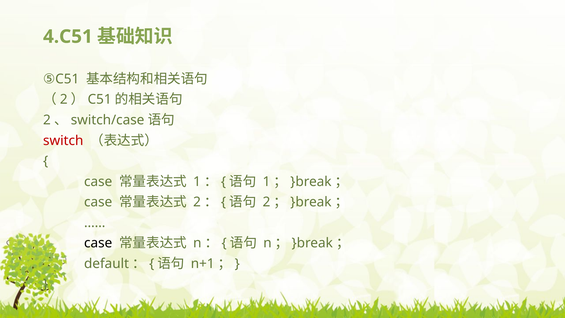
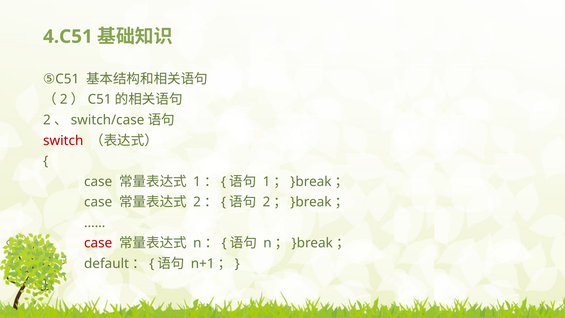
case at (98, 243) colour: black -> red
